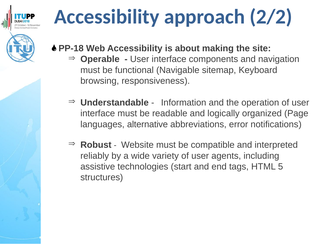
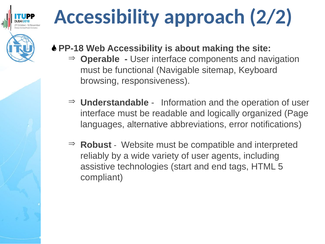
structures: structures -> compliant
